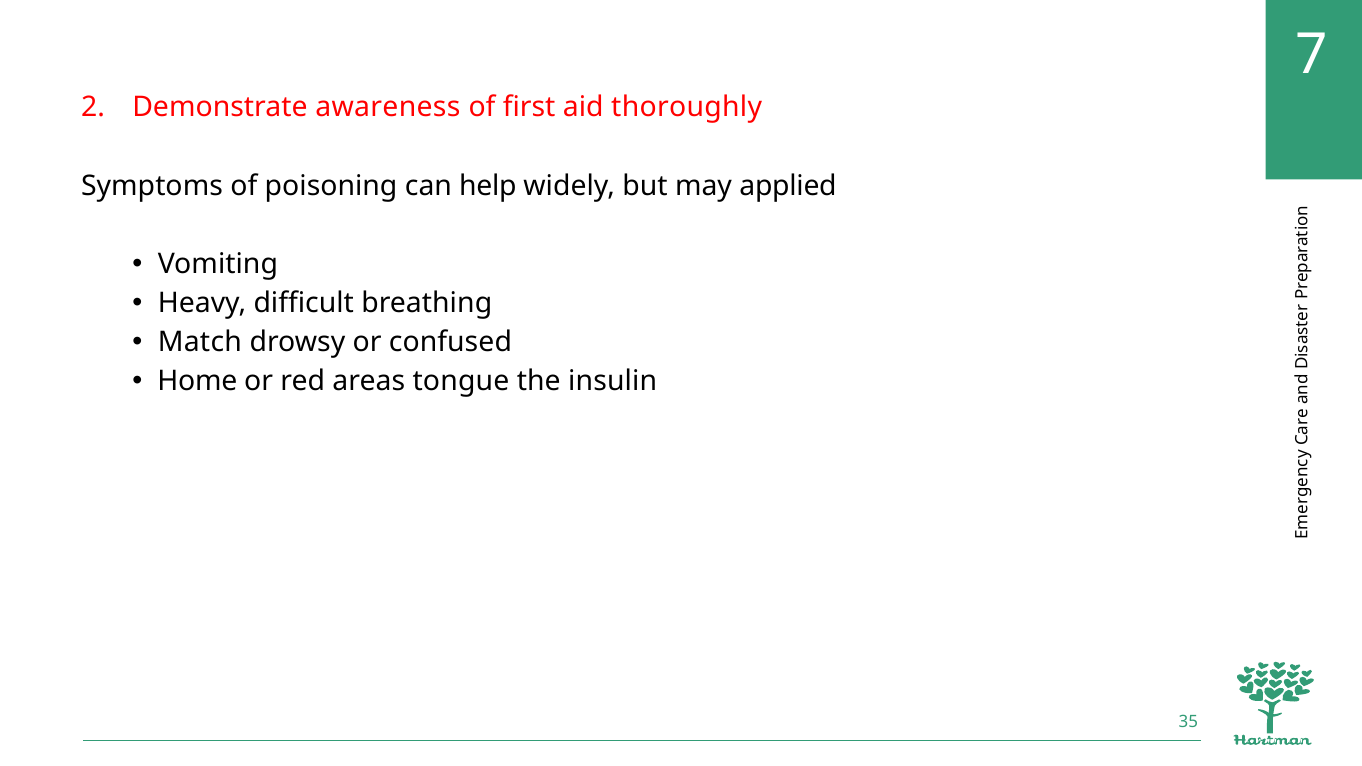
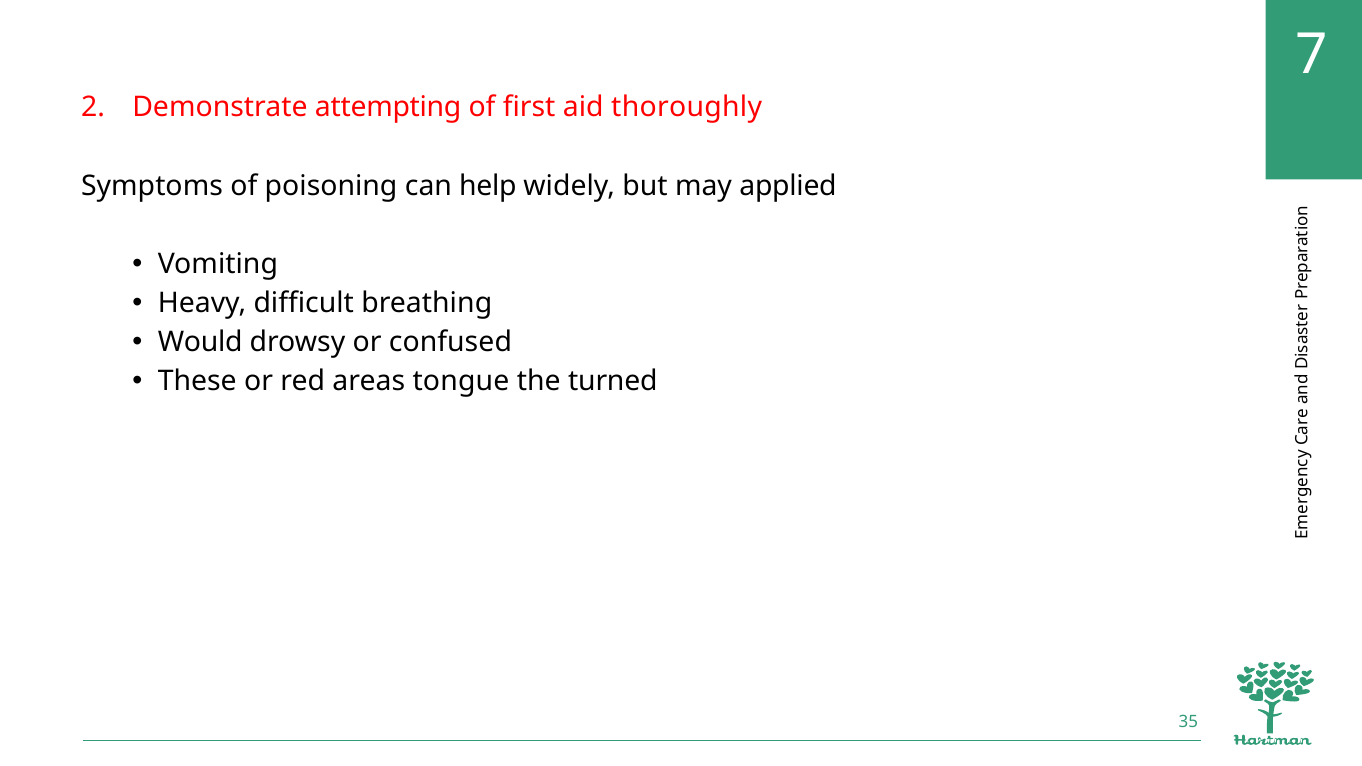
awareness: awareness -> attempting
Match: Match -> Would
Home: Home -> These
insulin: insulin -> turned
